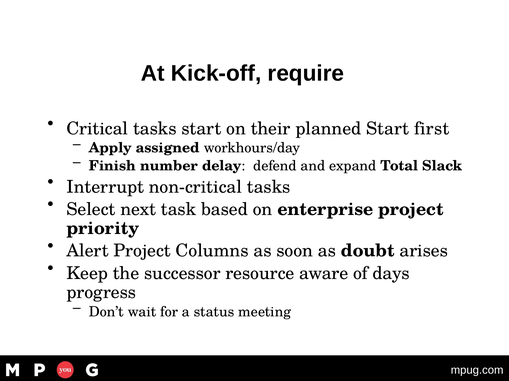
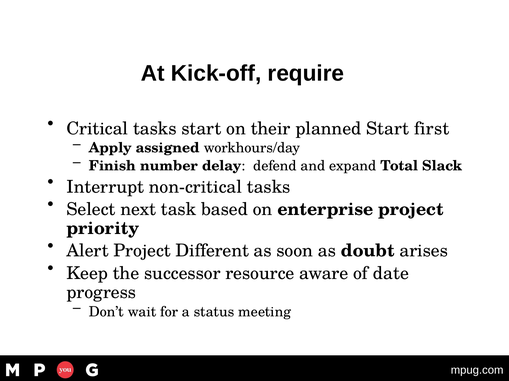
Columns: Columns -> Different
days: days -> date
